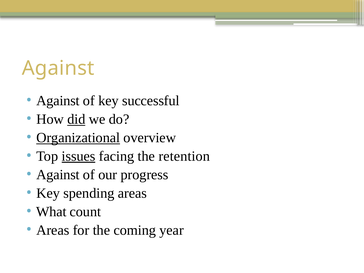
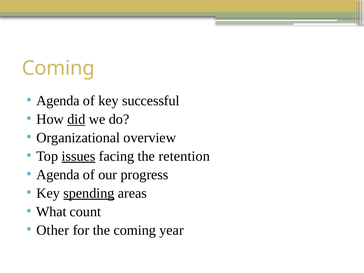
Against at (58, 68): Against -> Coming
Against at (58, 101): Against -> Agenda
Organizational underline: present -> none
Against at (58, 175): Against -> Agenda
spending underline: none -> present
Areas at (53, 230): Areas -> Other
